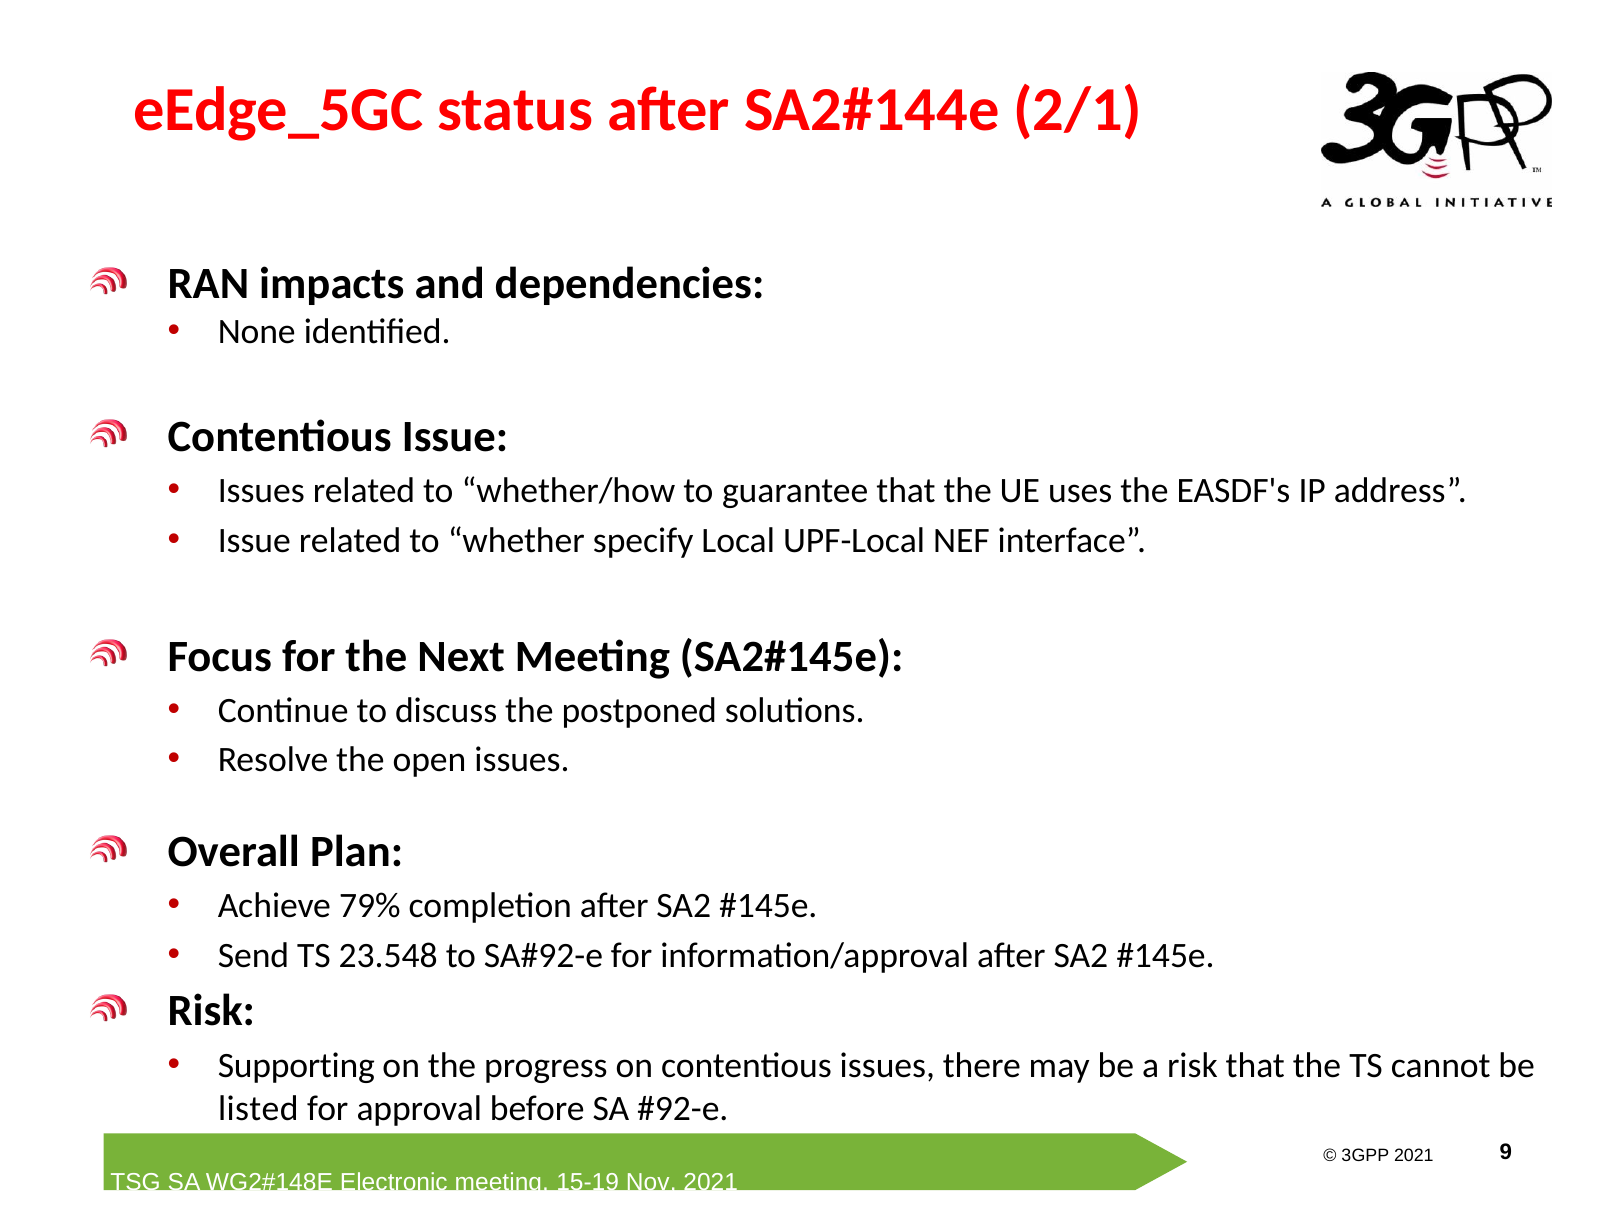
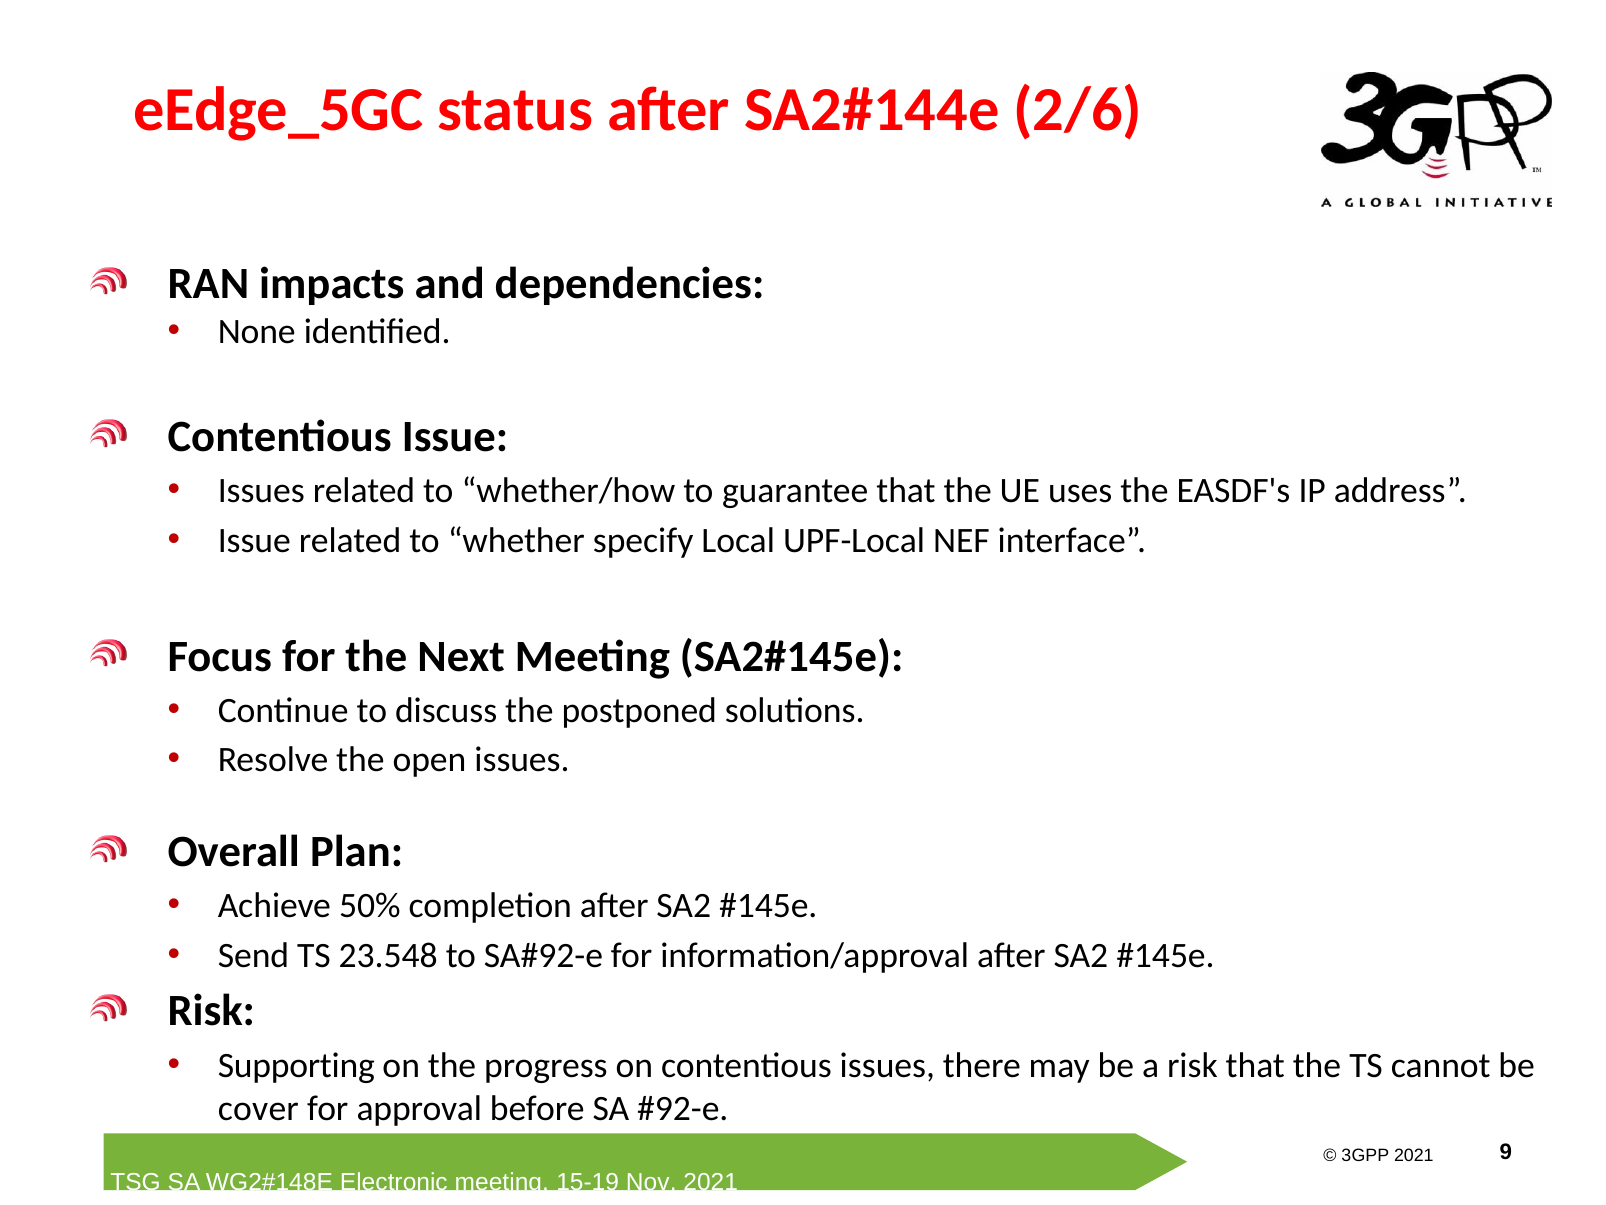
2/1: 2/1 -> 2/6
79%: 79% -> 50%
listed: listed -> cover
